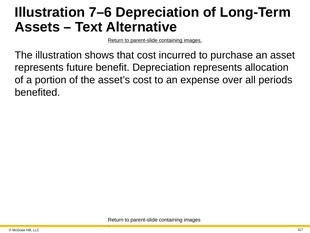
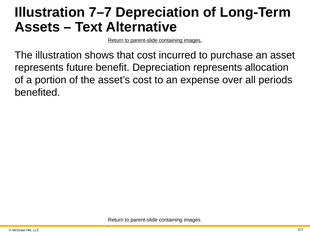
7–6: 7–6 -> 7–7
